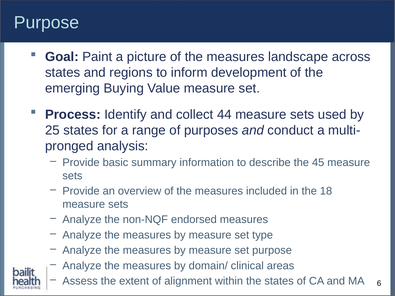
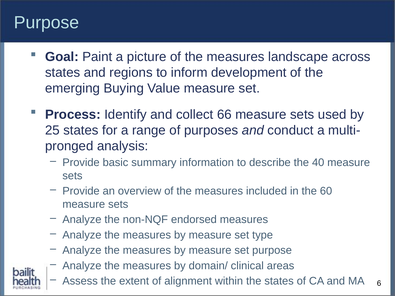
44: 44 -> 66
45: 45 -> 40
18: 18 -> 60
